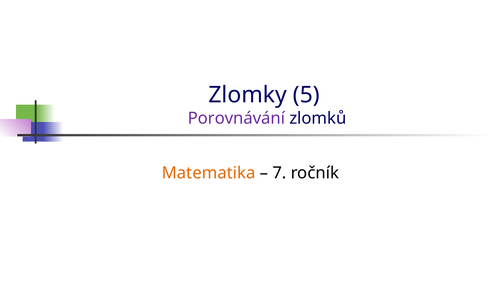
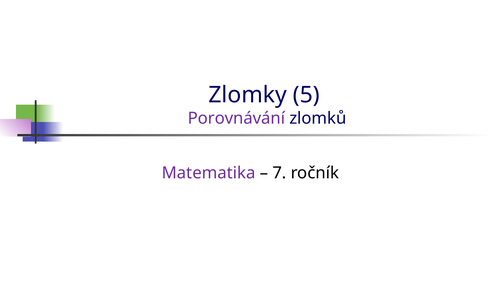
Matematika colour: orange -> purple
